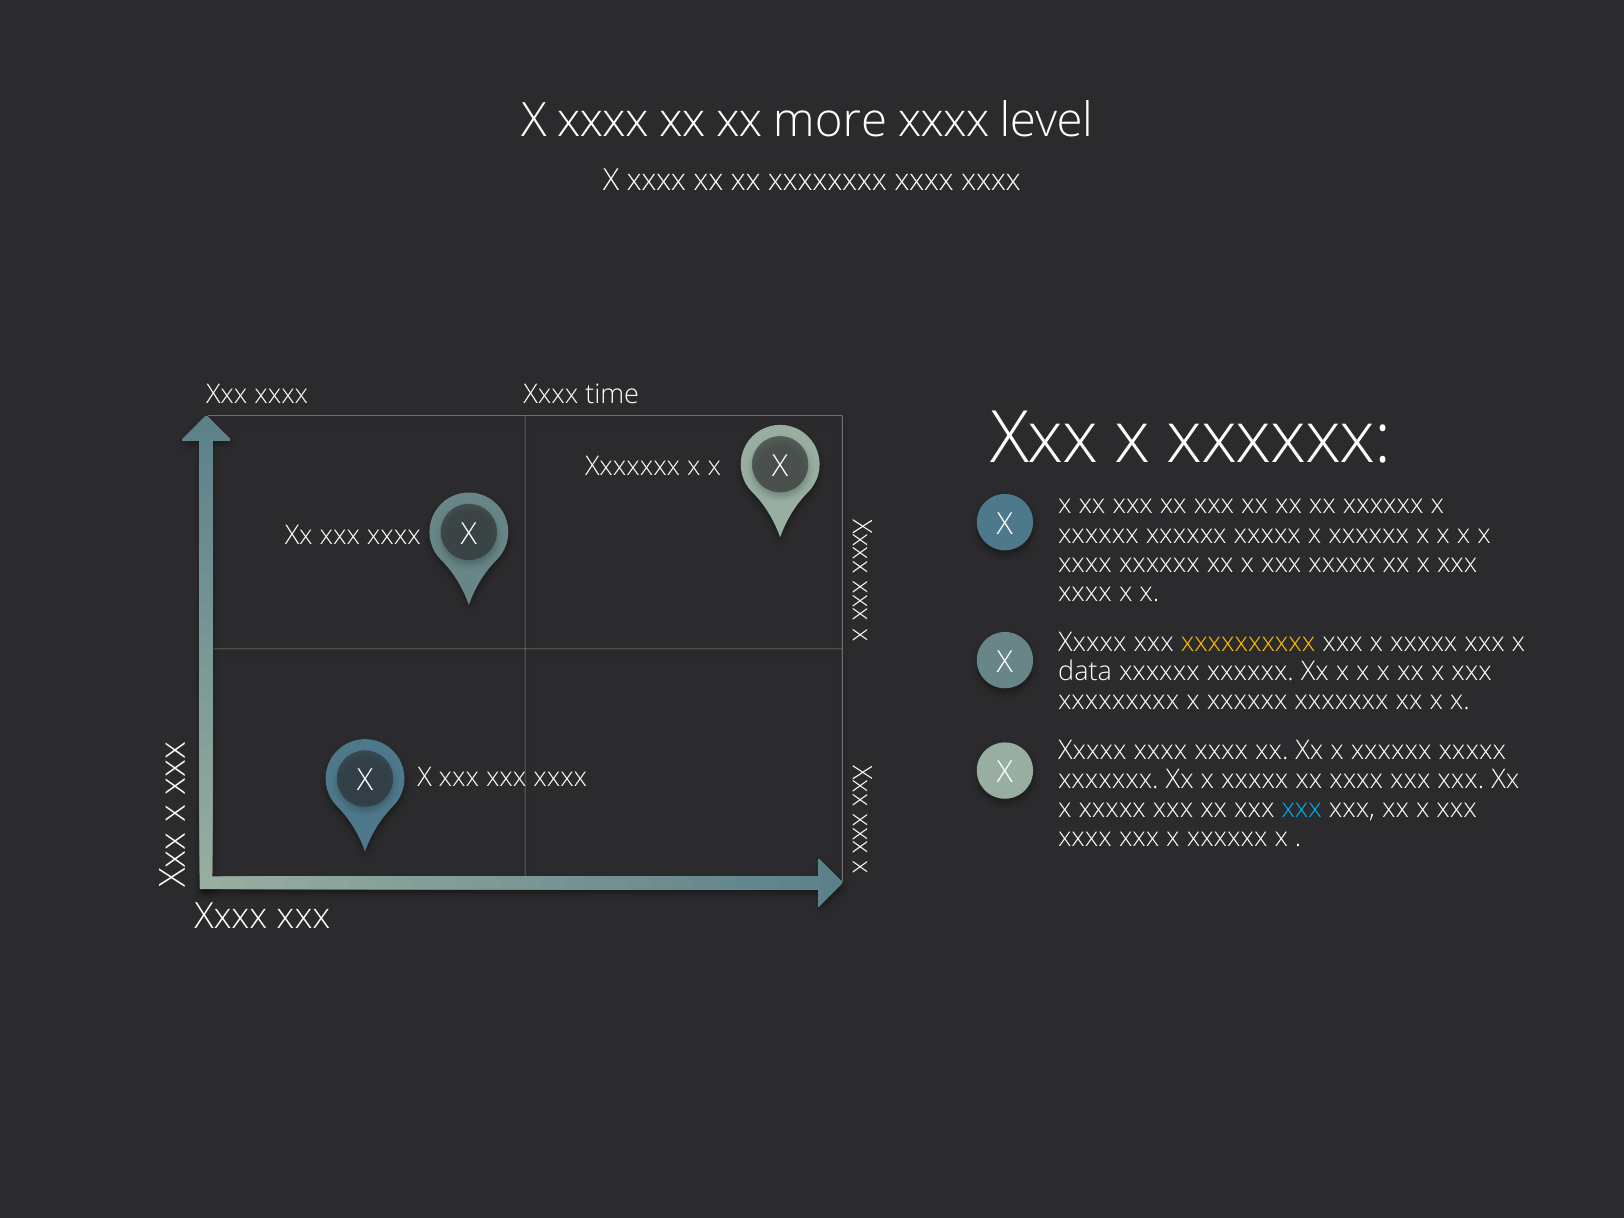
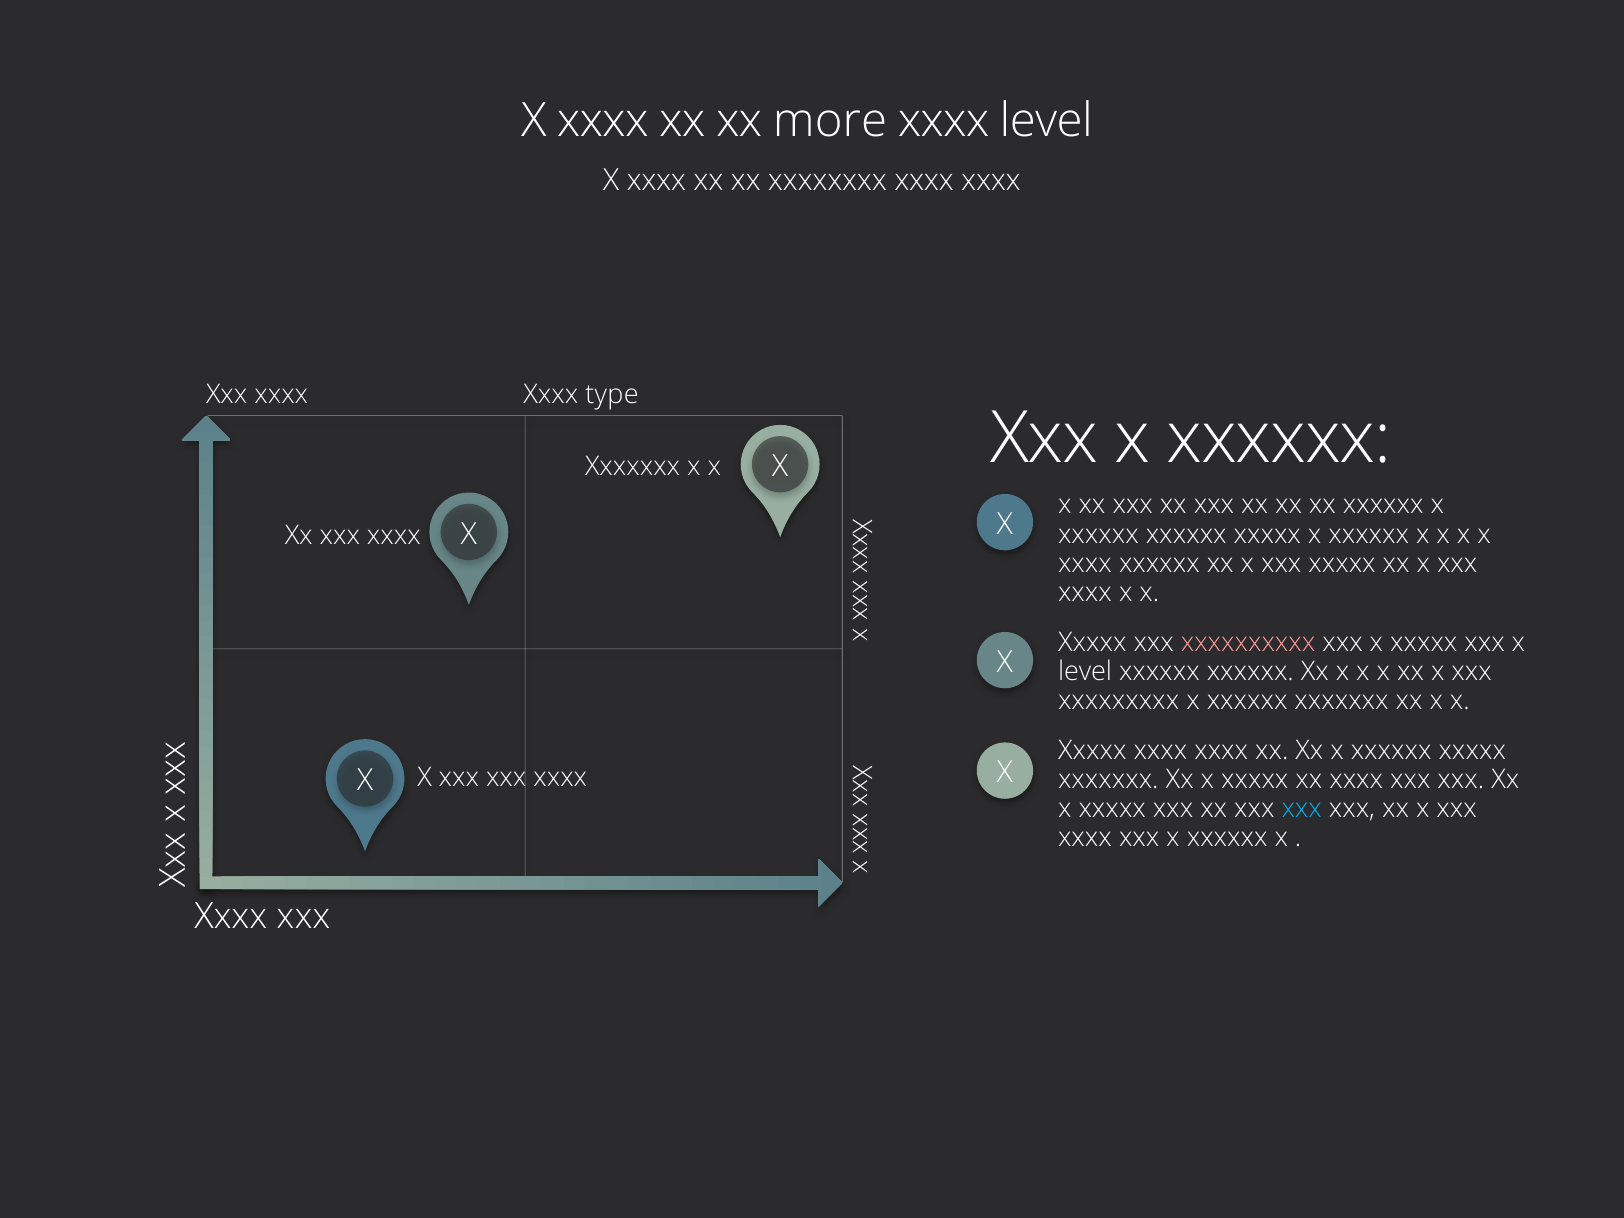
time: time -> type
xxxxxxxxxx colour: yellow -> pink
data at (1085, 671): data -> level
